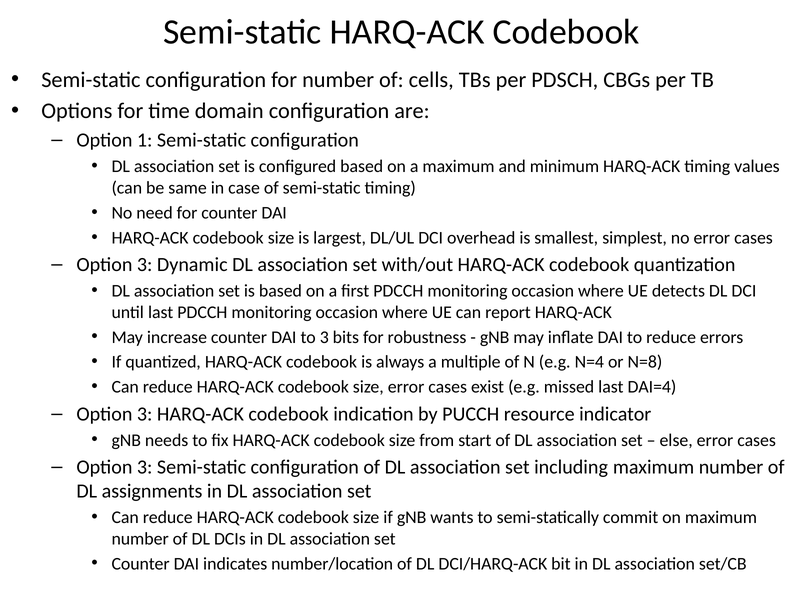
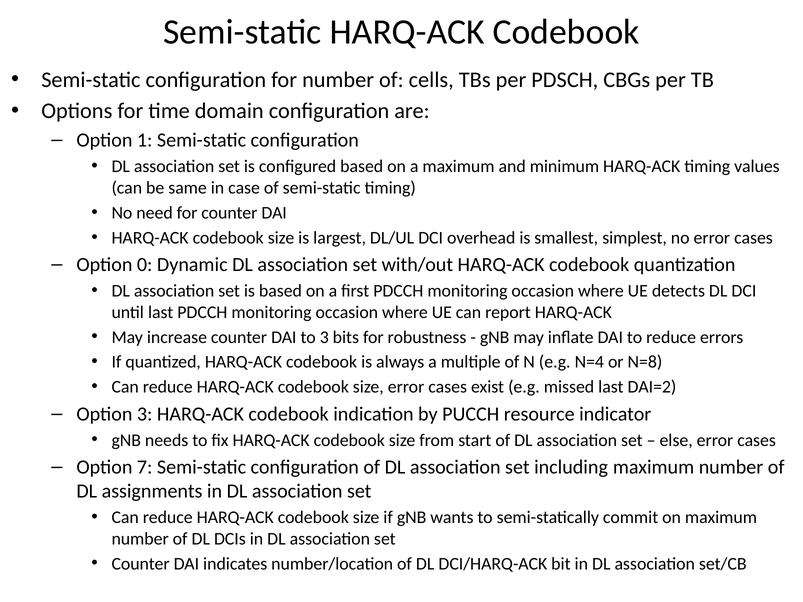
3 at (145, 265): 3 -> 0
DAI=4: DAI=4 -> DAI=2
3 at (145, 467): 3 -> 7
